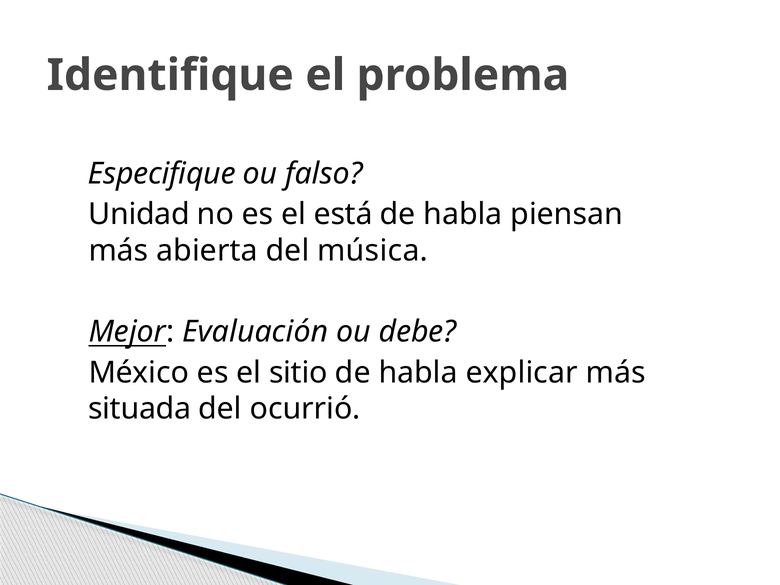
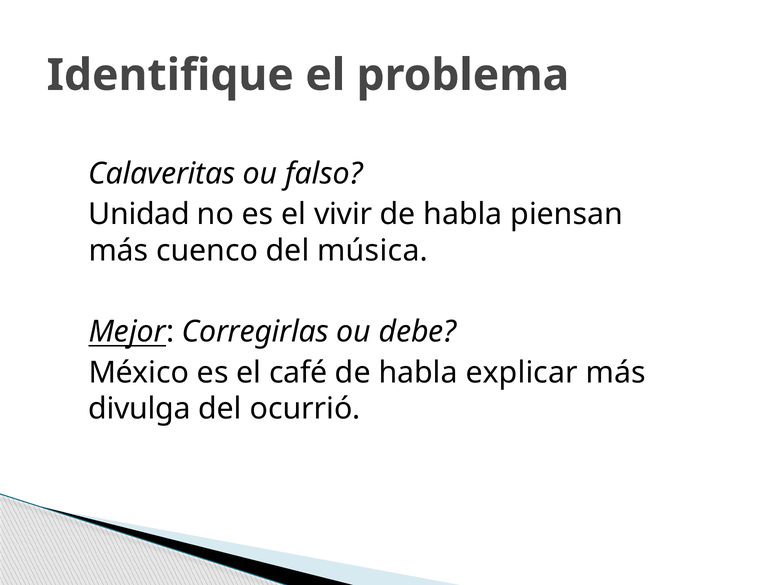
Especifique: Especifique -> Calaveritas
está: está -> vivir
abierta: abierta -> cuenco
Evaluación: Evaluación -> Corregirlas
sitio: sitio -> café
situada: situada -> divulga
